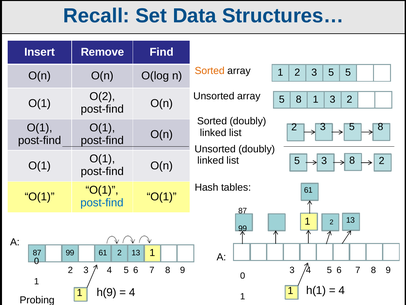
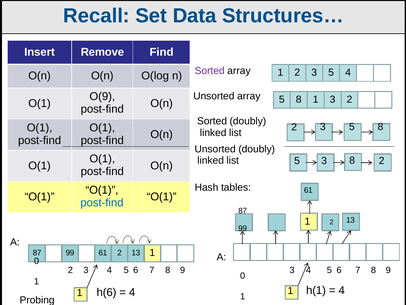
Sorted at (210, 71) colour: orange -> purple
3 5 5: 5 -> 4
O(2: O(2 -> O(9
h(9: h(9 -> h(6
